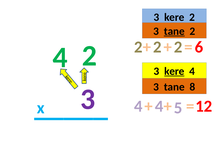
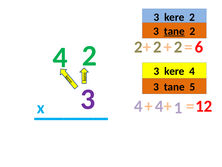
kere at (174, 71) underline: present -> none
8: 8 -> 5
5: 5 -> 1
